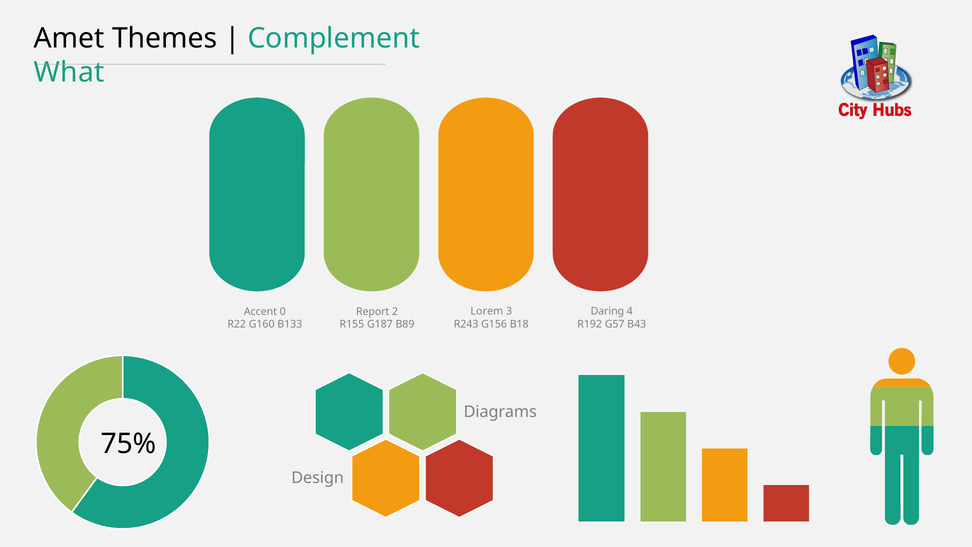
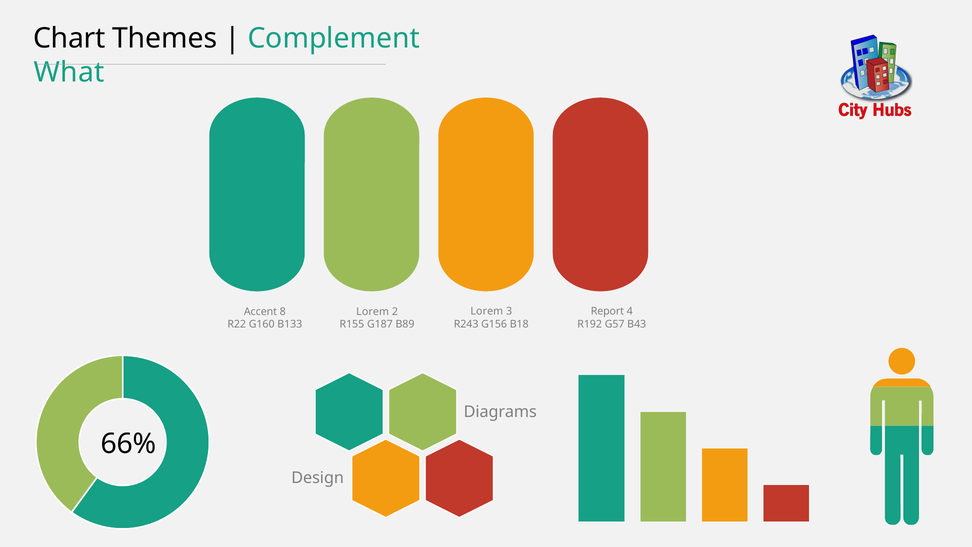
Amet: Amet -> Chart
Daring: Daring -> Report
0: 0 -> 8
Report at (373, 312): Report -> Lorem
75%: 75% -> 66%
